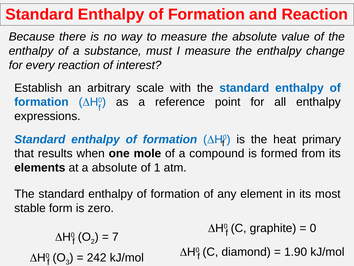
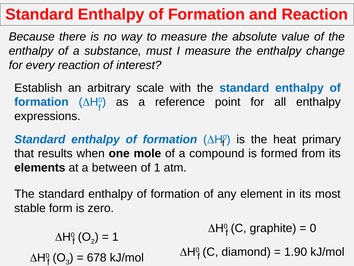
a absolute: absolute -> between
7 at (115, 237): 7 -> 1
242: 242 -> 678
